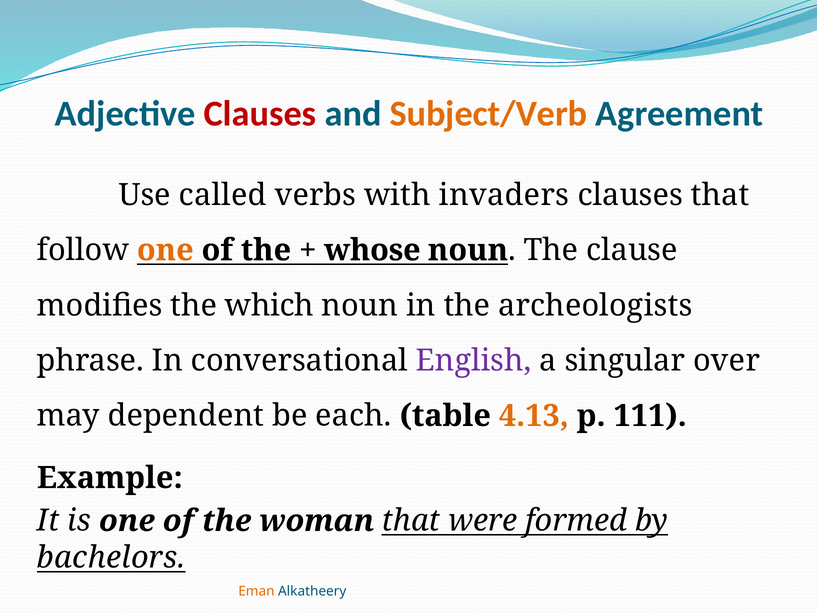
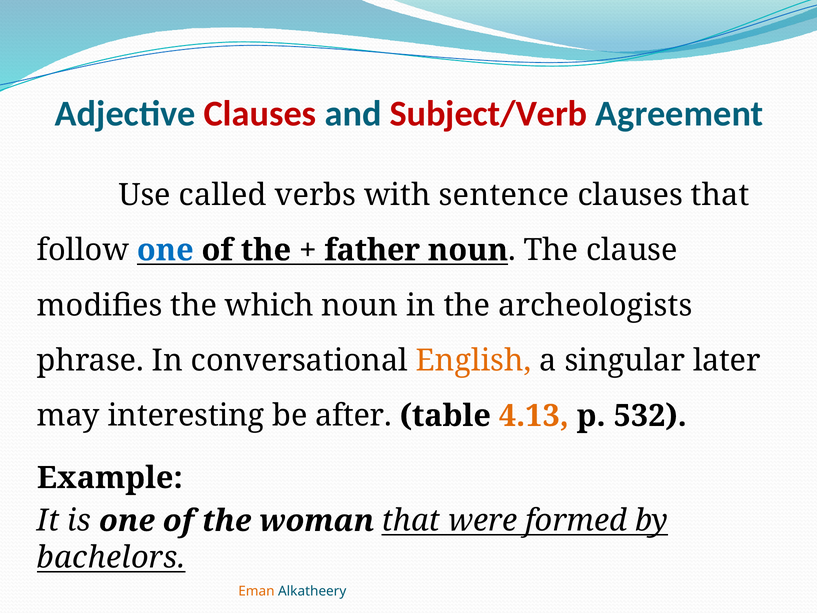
Subject/Verb colour: orange -> red
invaders: invaders -> sentence
one at (165, 250) colour: orange -> blue
whose: whose -> father
English colour: purple -> orange
over: over -> later
dependent: dependent -> interesting
each: each -> after
111: 111 -> 532
